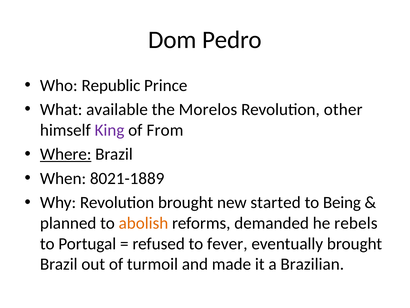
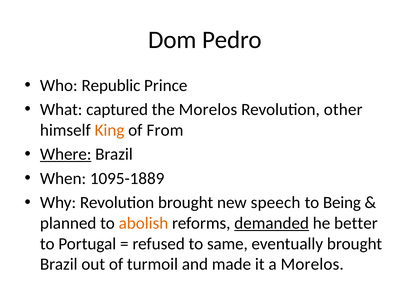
available: available -> captured
King colour: purple -> orange
8021-1889: 8021-1889 -> 1095-1889
started: started -> speech
demanded underline: none -> present
rebels: rebels -> better
fever: fever -> same
a Brazilian: Brazilian -> Morelos
